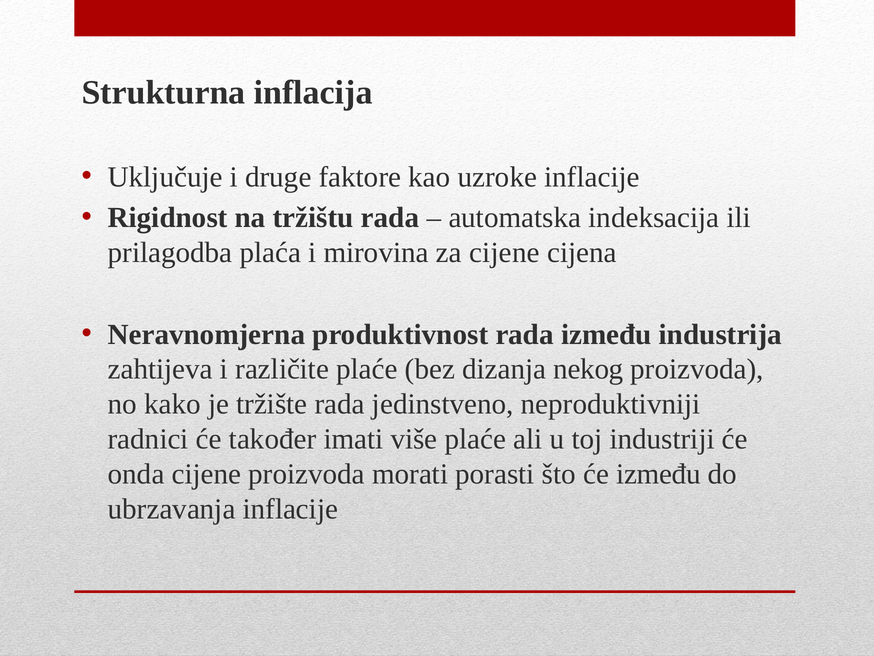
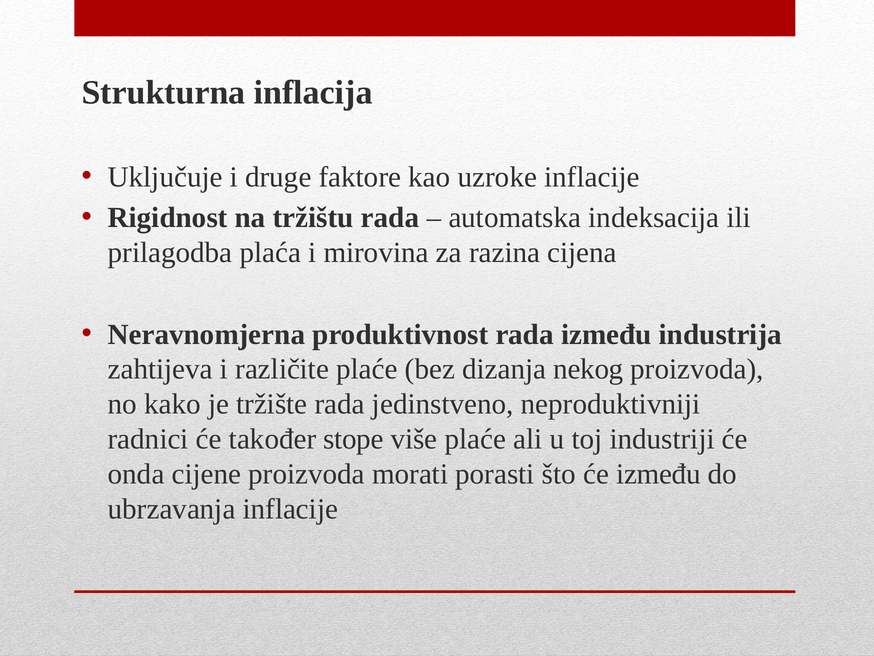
za cijene: cijene -> razina
imati: imati -> stope
